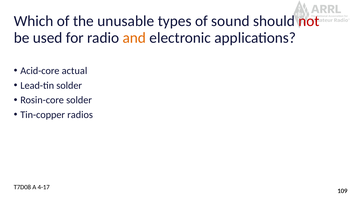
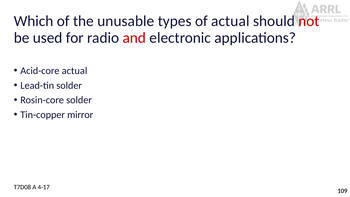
of sound: sound -> actual
and colour: orange -> red
radios: radios -> mirror
